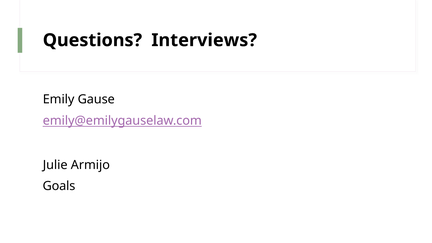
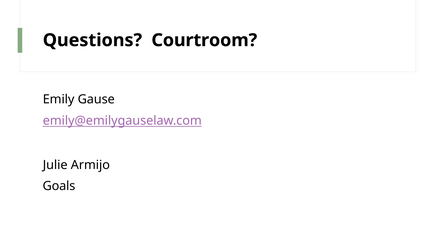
Interviews: Interviews -> Courtroom
